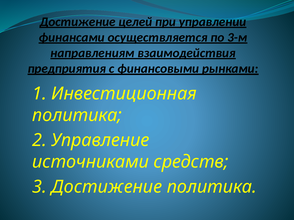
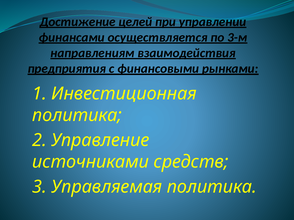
3 Достижение: Достижение -> Управляемая
